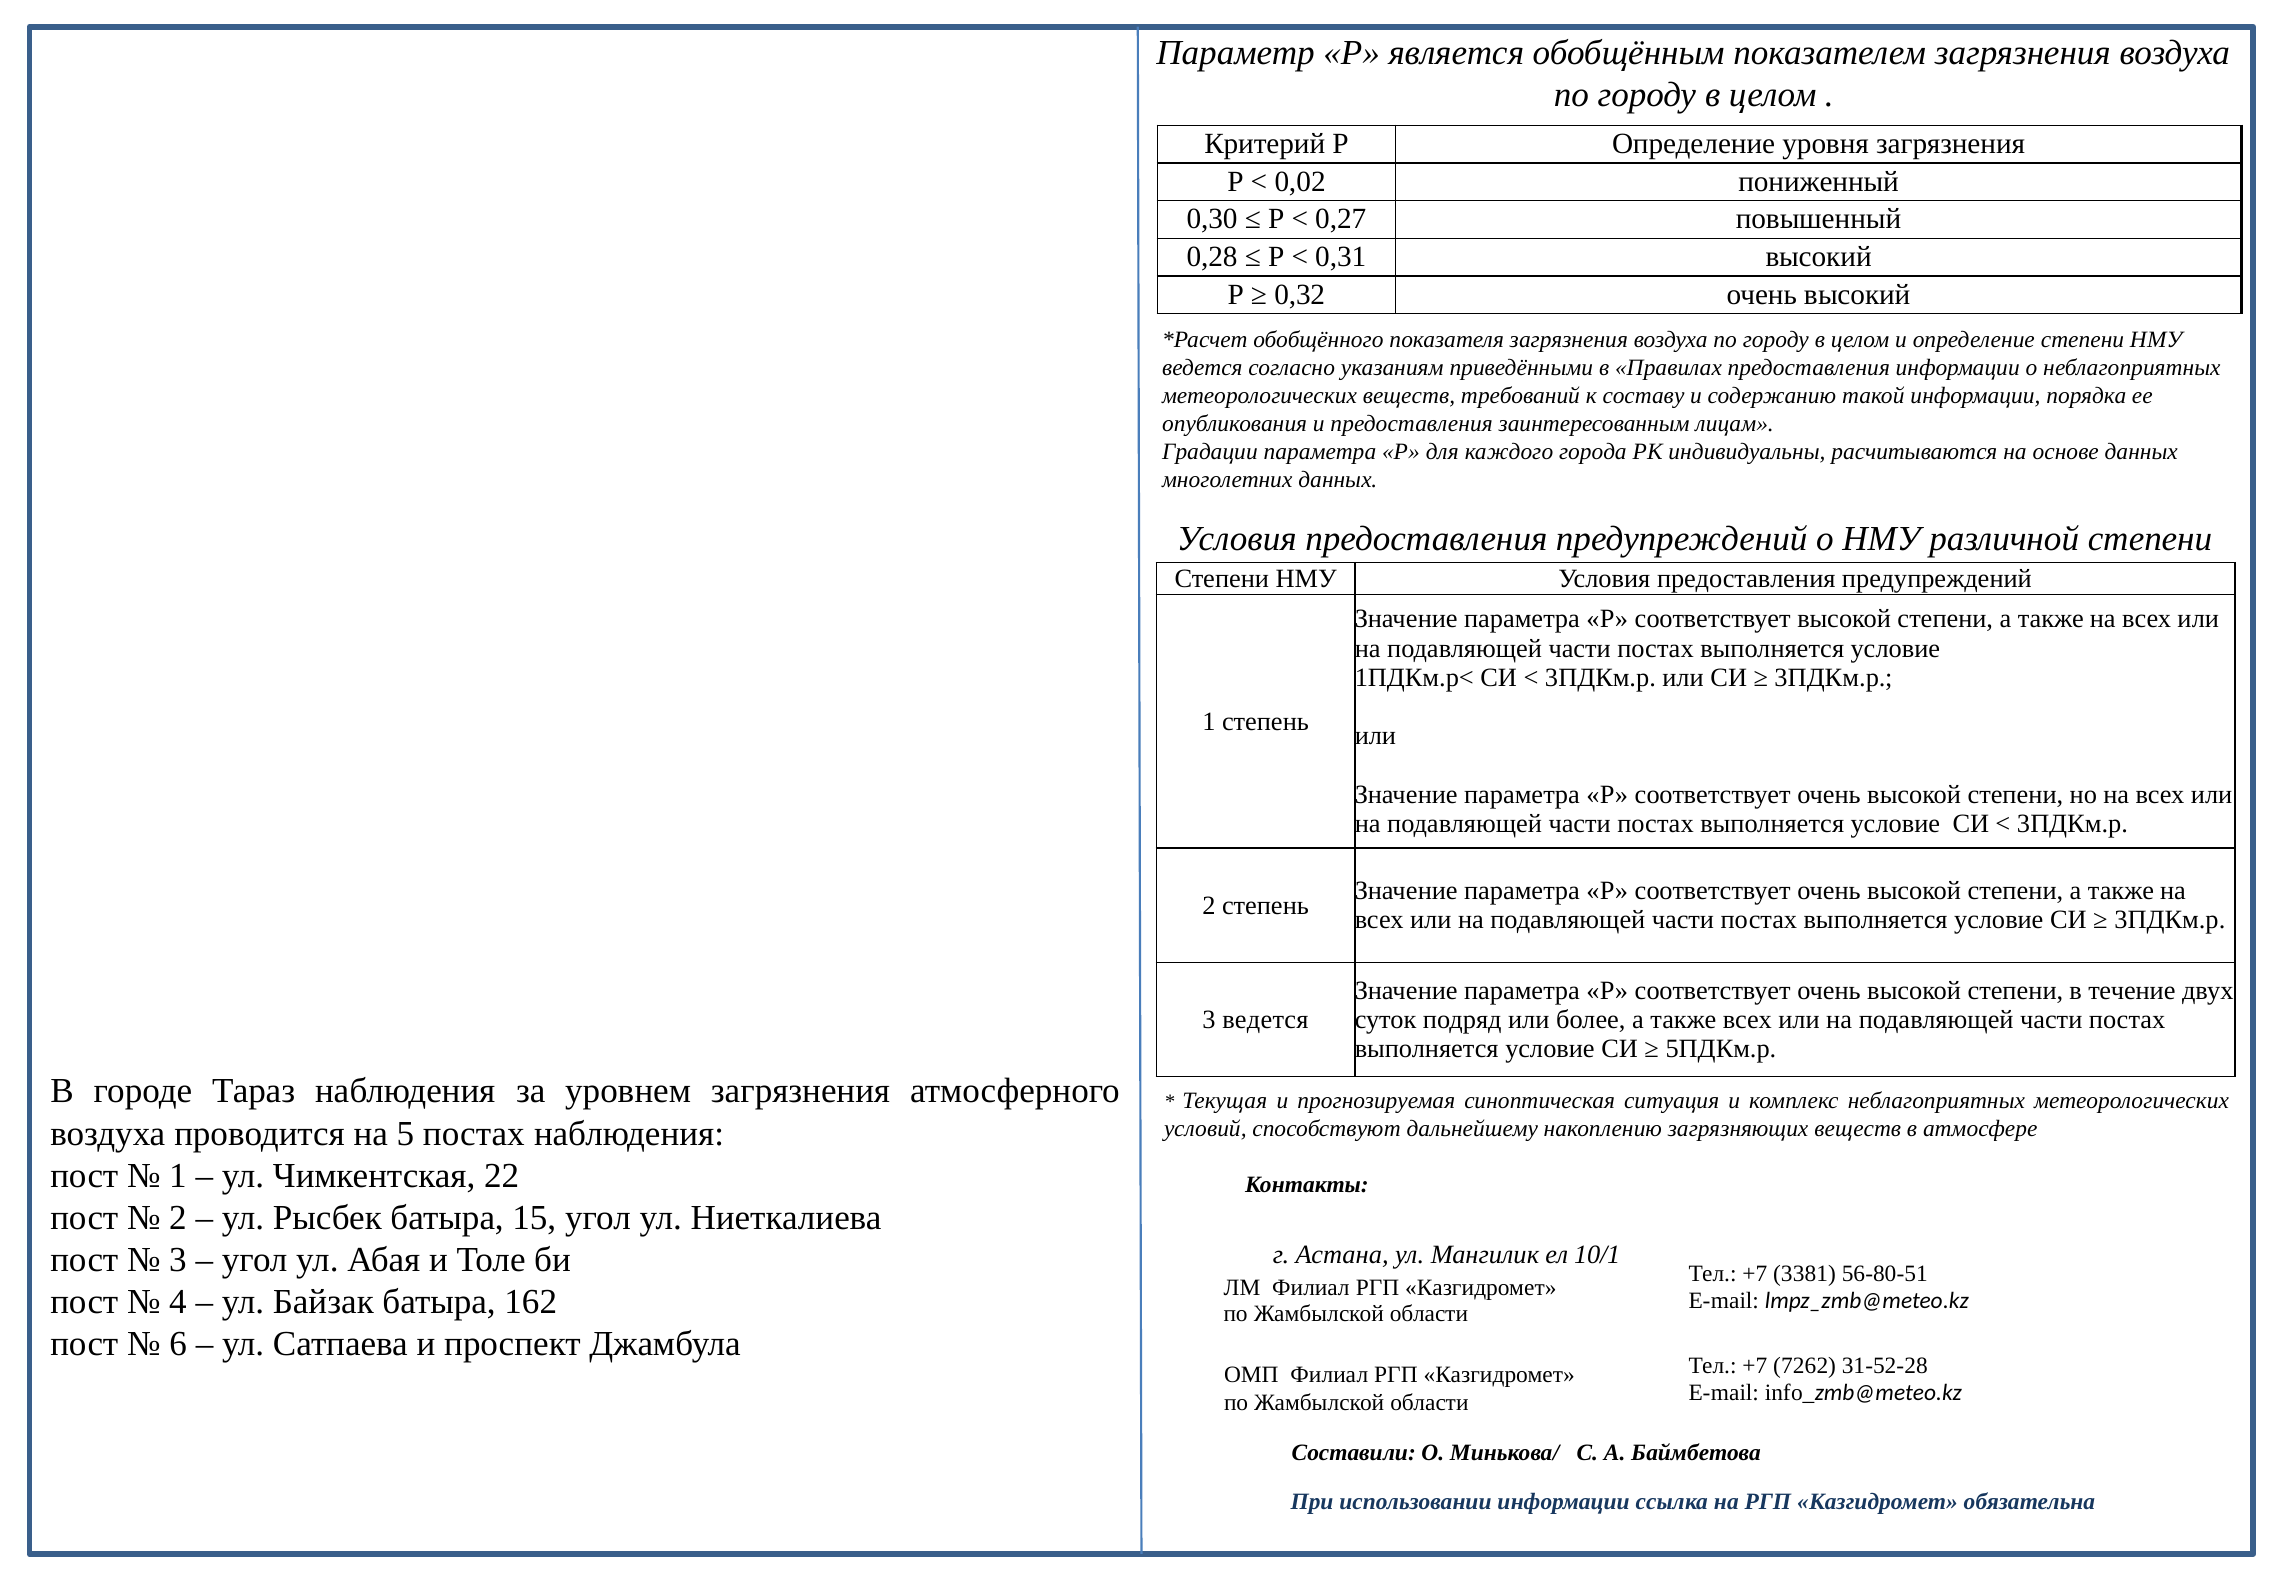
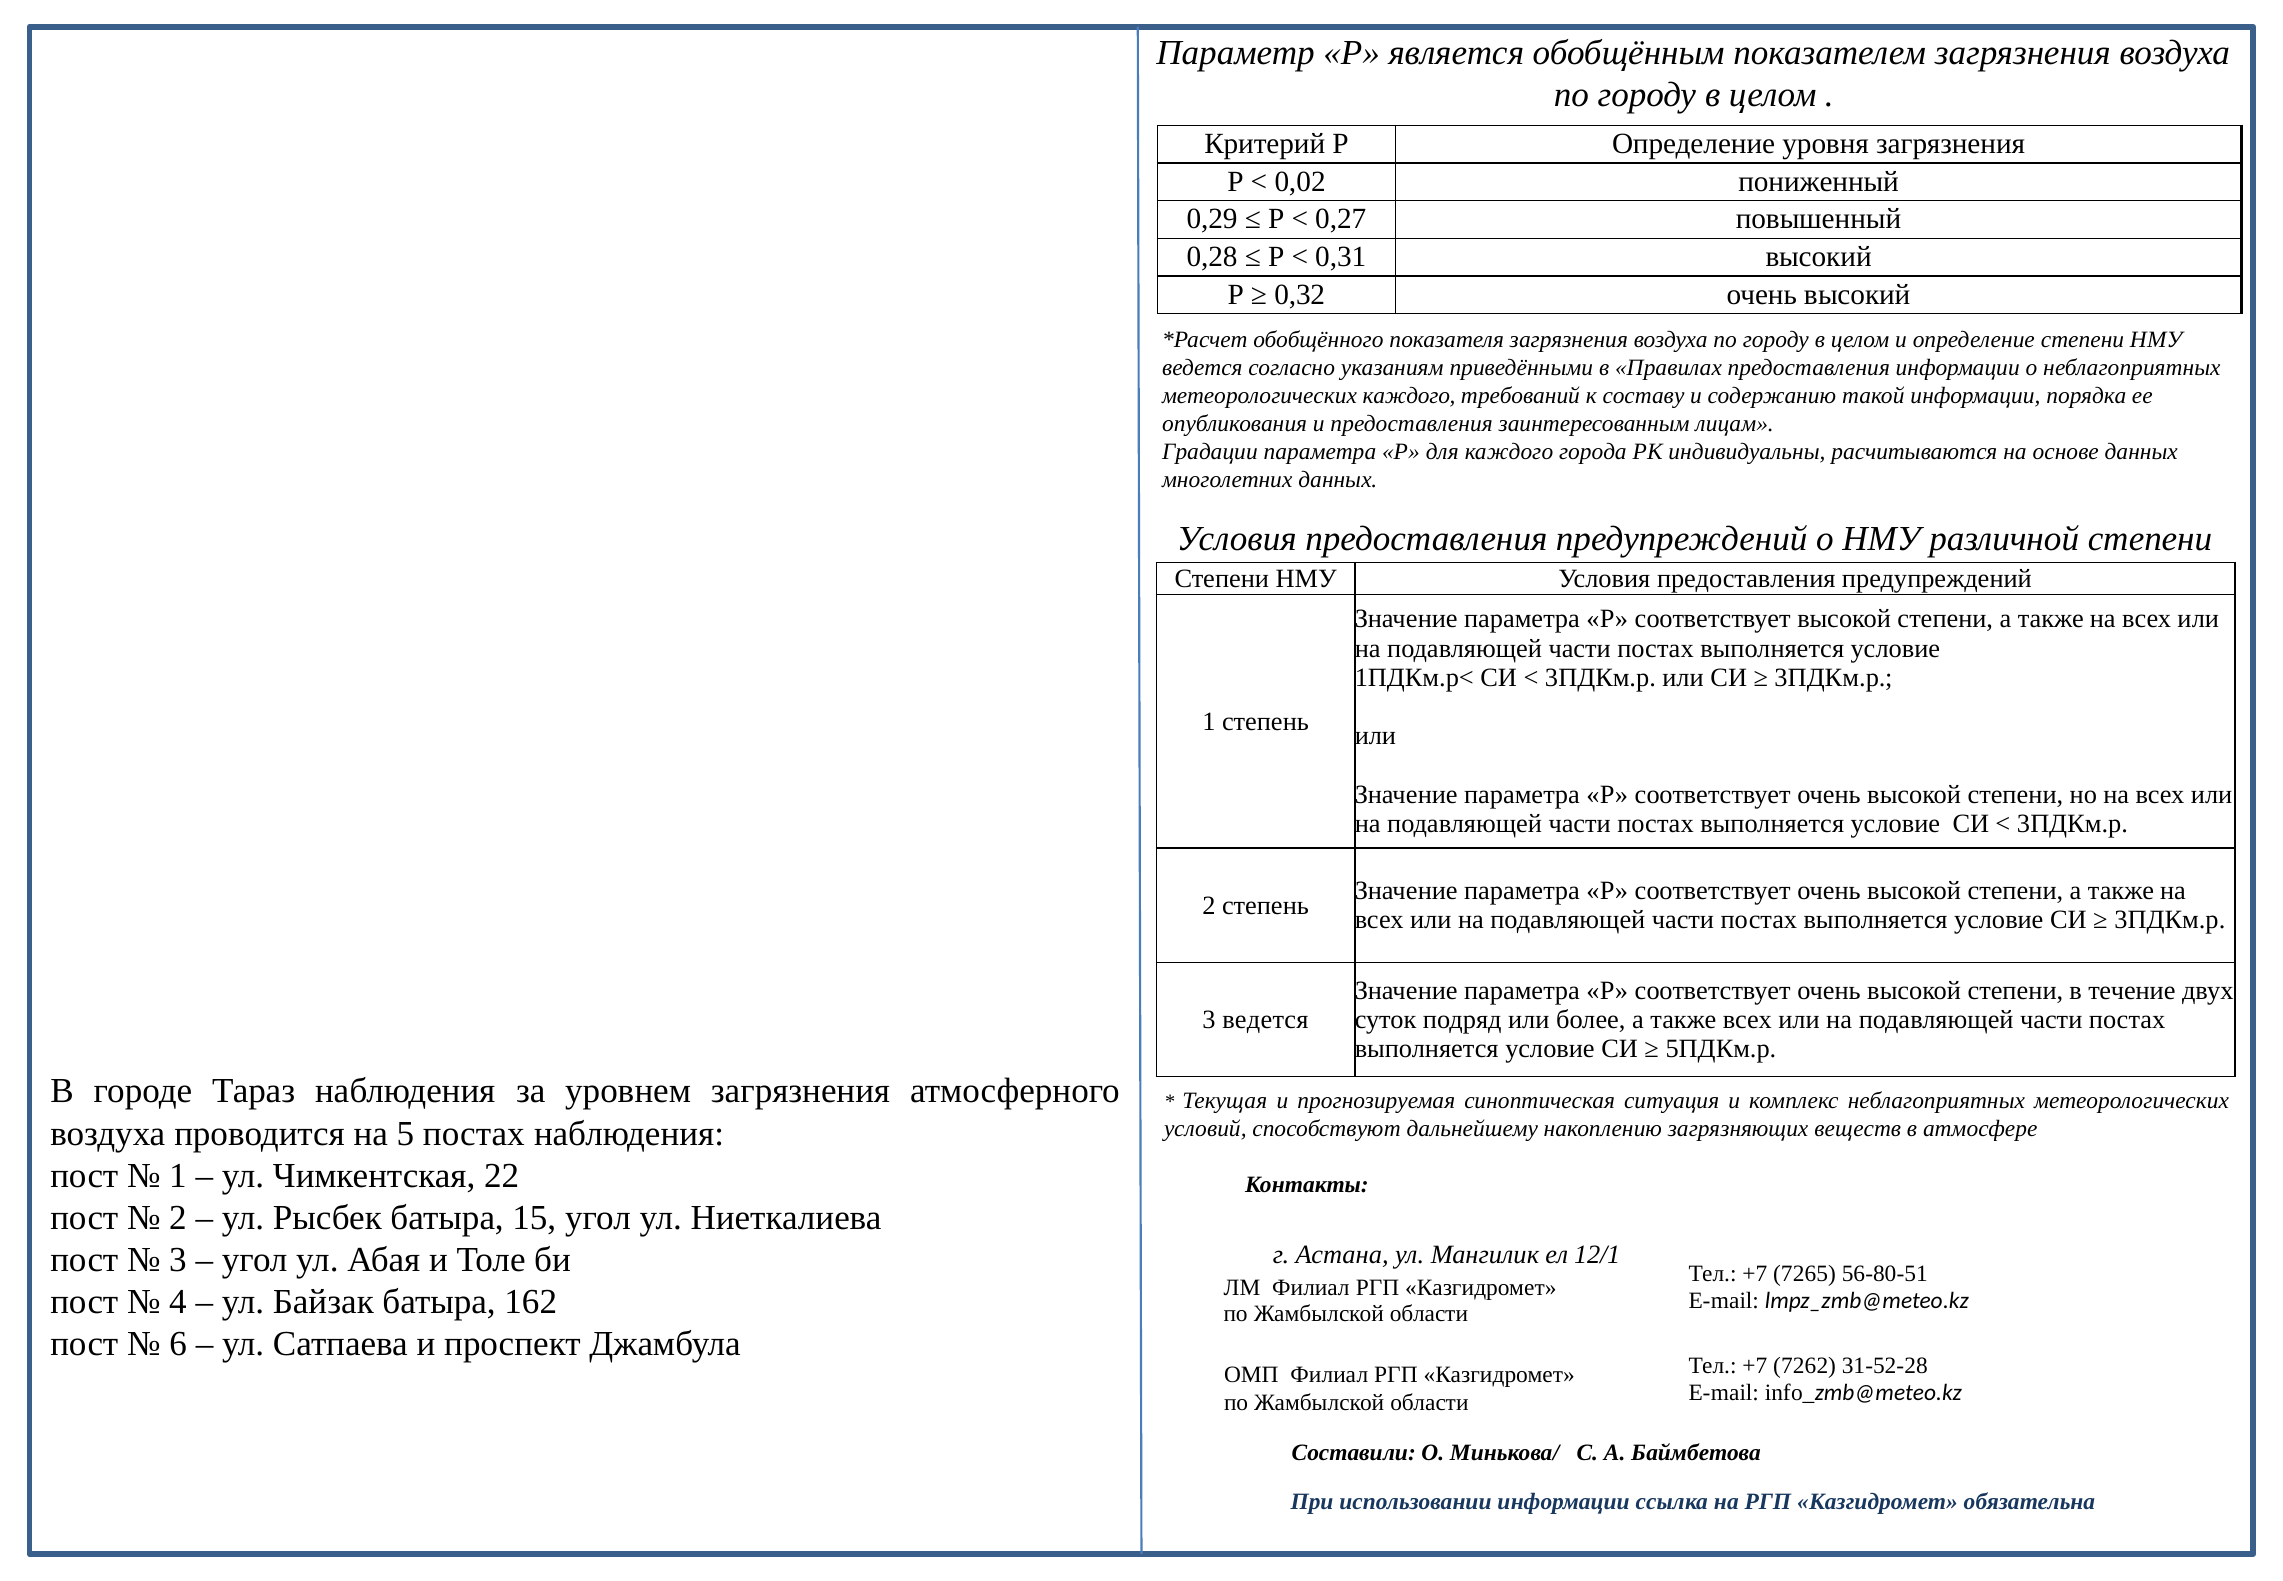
0,30: 0,30 -> 0,29
метеорологических веществ: веществ -> каждого
10/1: 10/1 -> 12/1
3381: 3381 -> 7265
